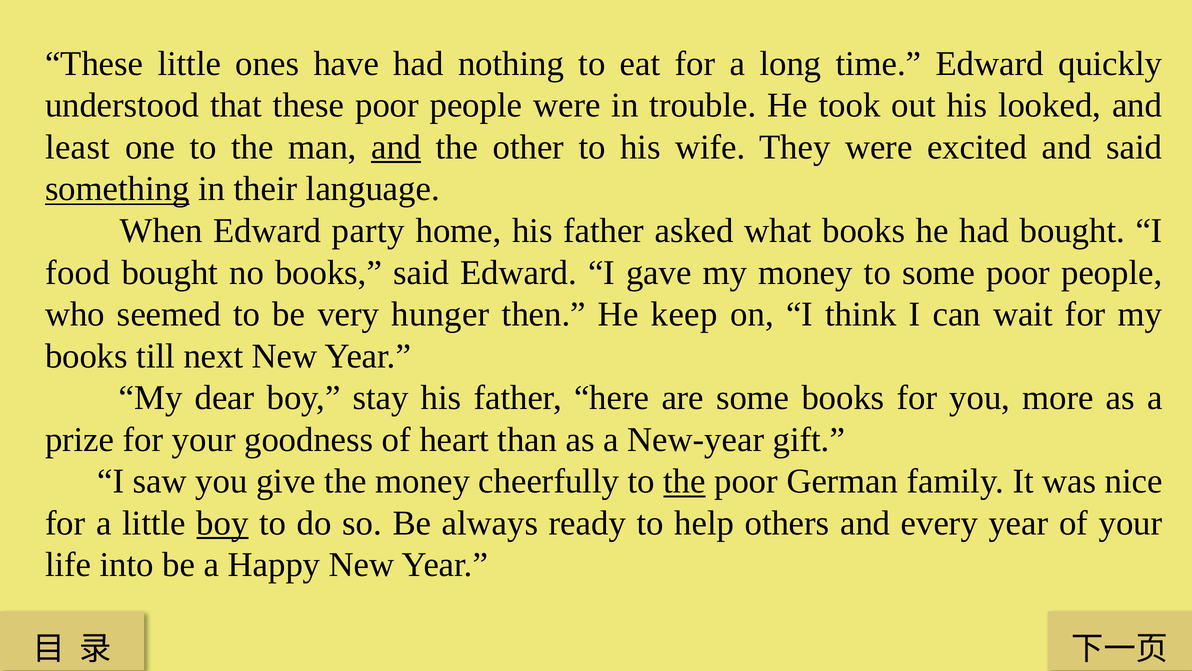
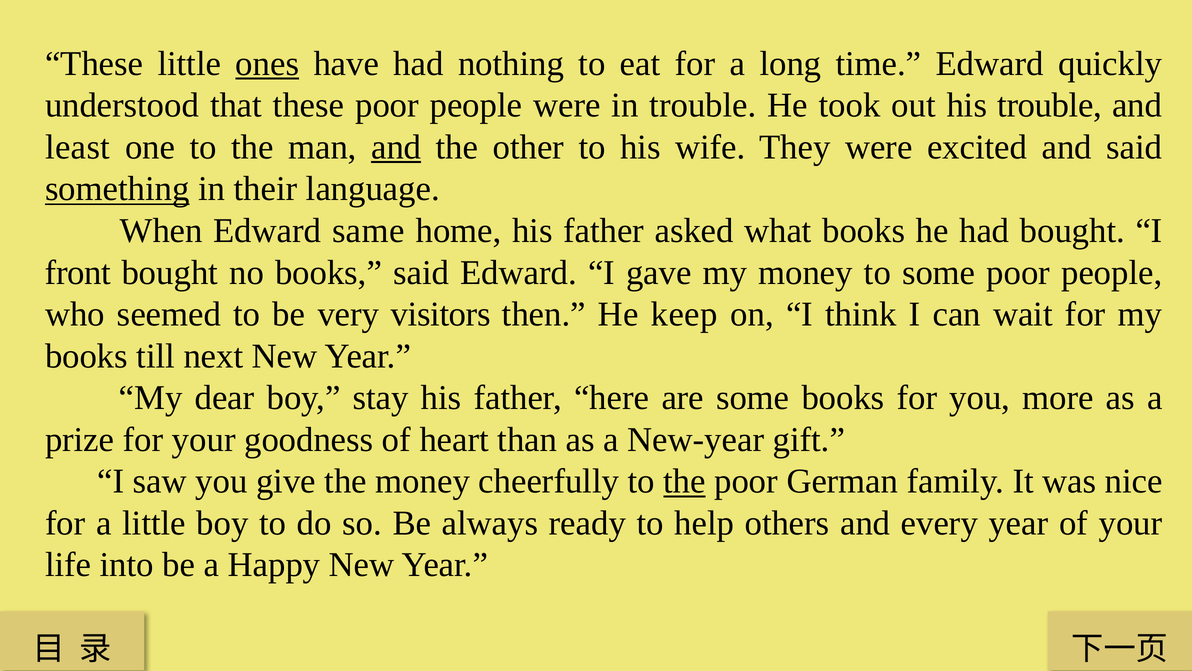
ones underline: none -> present
his looked: looked -> trouble
party: party -> same
food: food -> front
hunger: hunger -> visitors
boy at (222, 523) underline: present -> none
